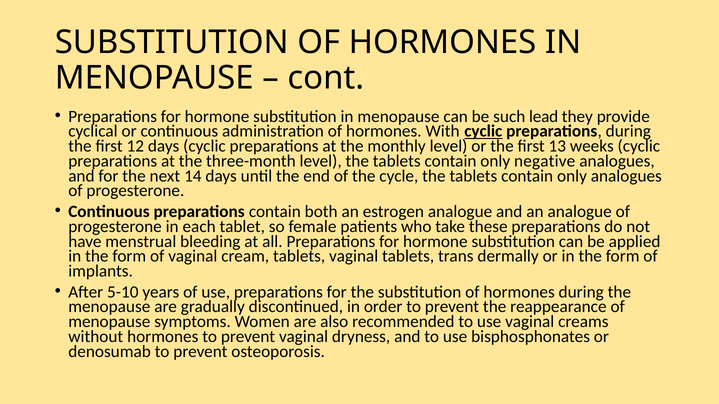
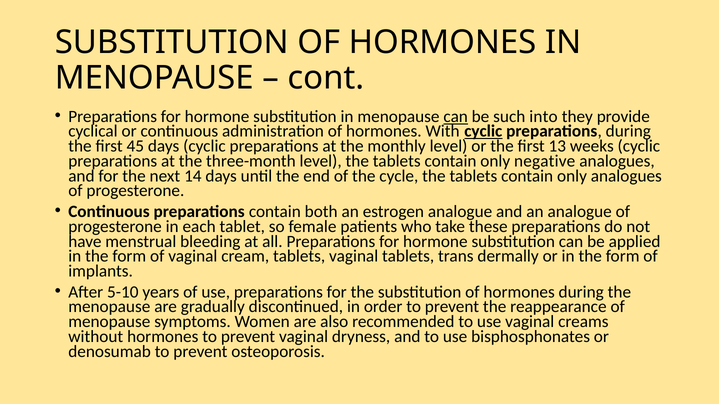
can at (456, 117) underline: none -> present
lead: lead -> into
12: 12 -> 45
